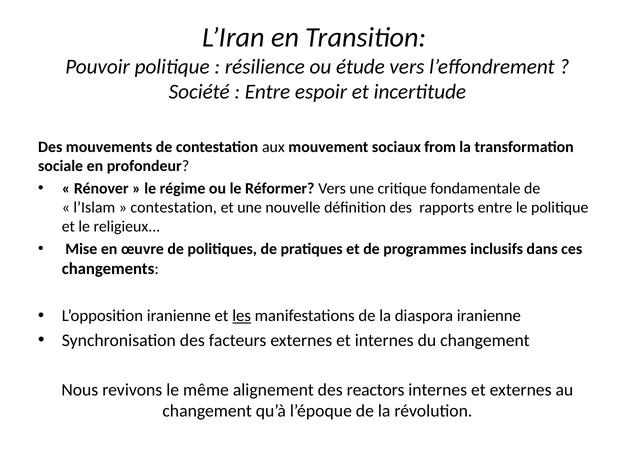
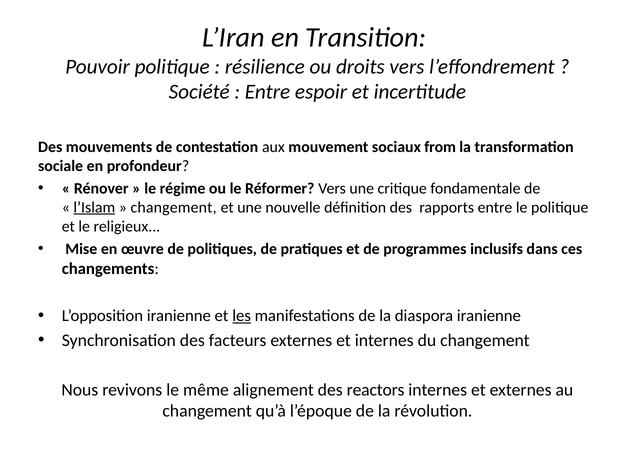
étude: étude -> droits
l’Islam underline: none -> present
contestation at (174, 207): contestation -> changement
